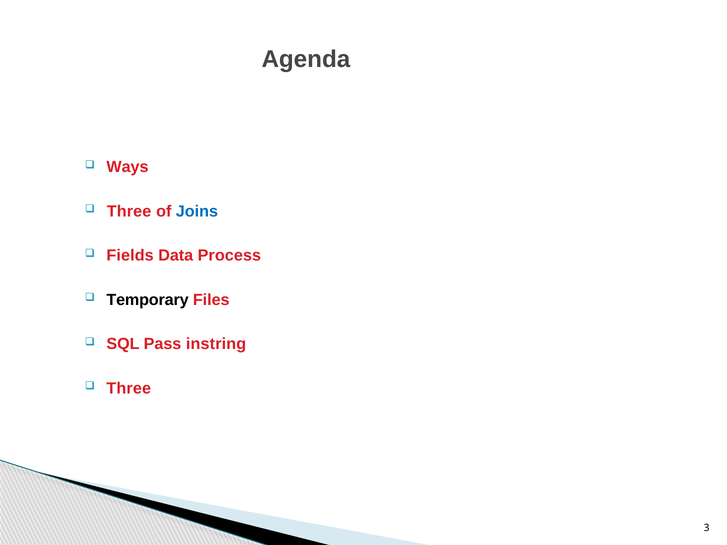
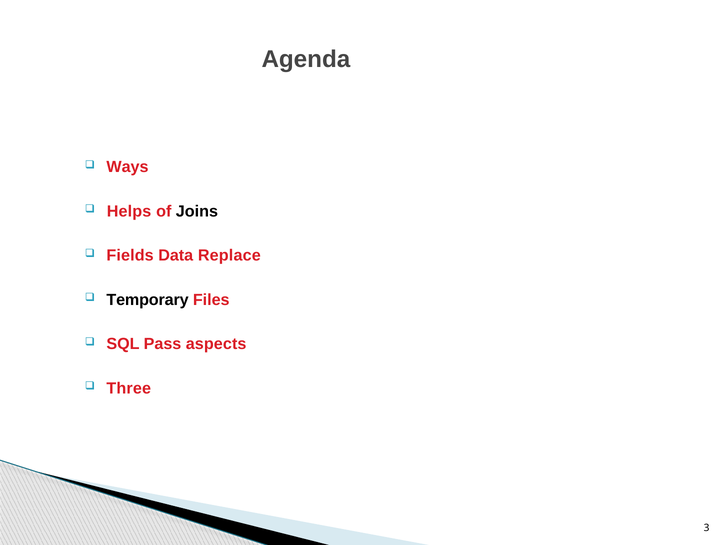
Three at (129, 211): Three -> Helps
Joins colour: blue -> black
Process: Process -> Replace
instring: instring -> aspects
